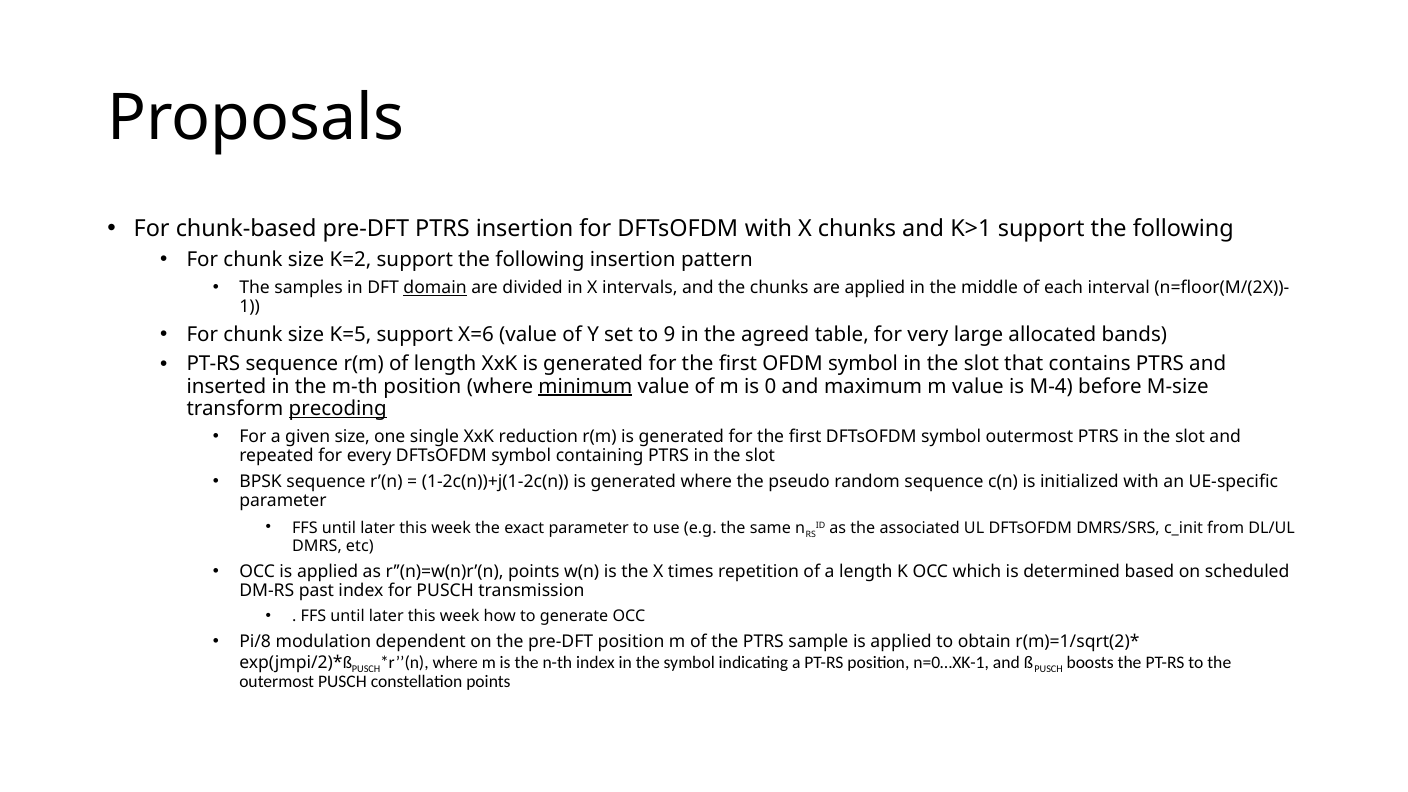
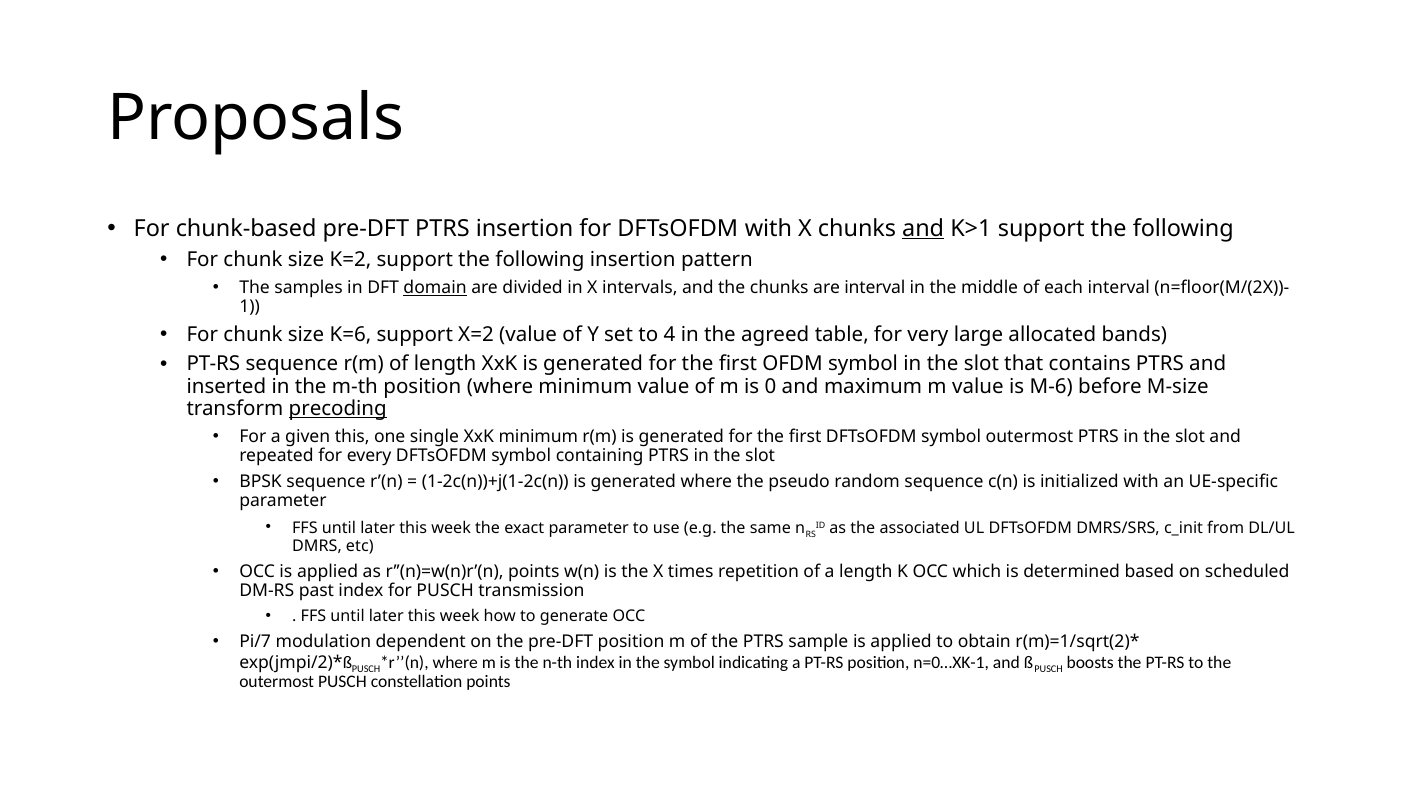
and at (923, 229) underline: none -> present
are applied: applied -> interval
K=5: K=5 -> K=6
X=6: X=6 -> X=2
9: 9 -> 4
minimum at (585, 386) underline: present -> none
M-4: M-4 -> M-6
given size: size -> this
XxK reduction: reduction -> minimum
Pi/8: Pi/8 -> Pi/7
